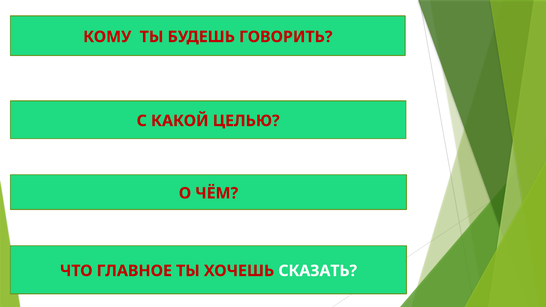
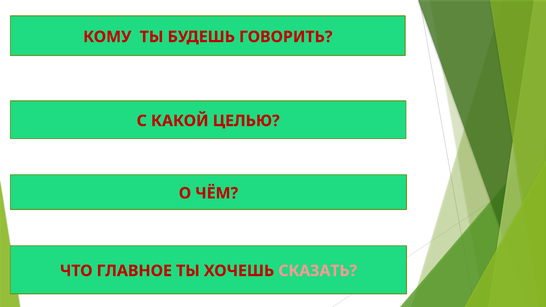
СКАЗАТЬ colour: white -> pink
